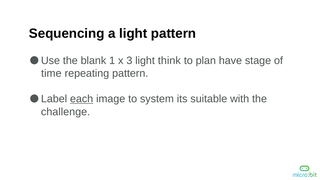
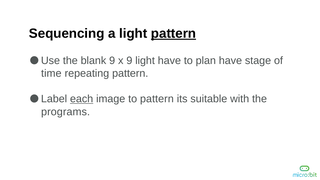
pattern at (174, 34) underline: none -> present
blank 1: 1 -> 9
x 3: 3 -> 9
light think: think -> have
to system: system -> pattern
challenge: challenge -> programs
